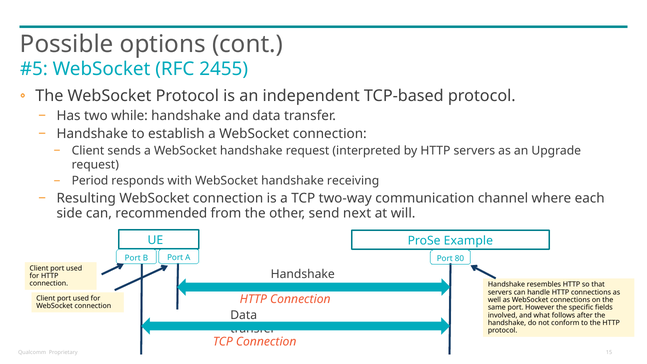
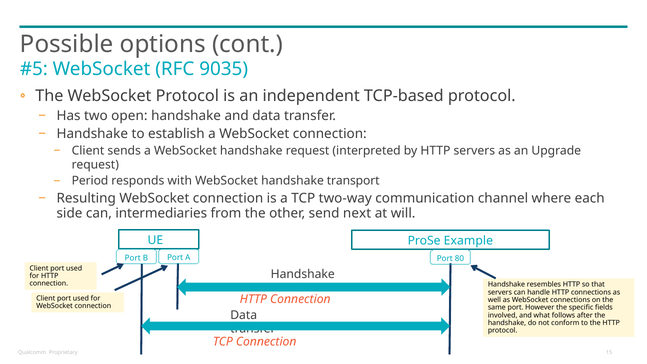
2455: 2455 -> 9035
while: while -> open
receiving: receiving -> transport
recommended: recommended -> intermediaries
